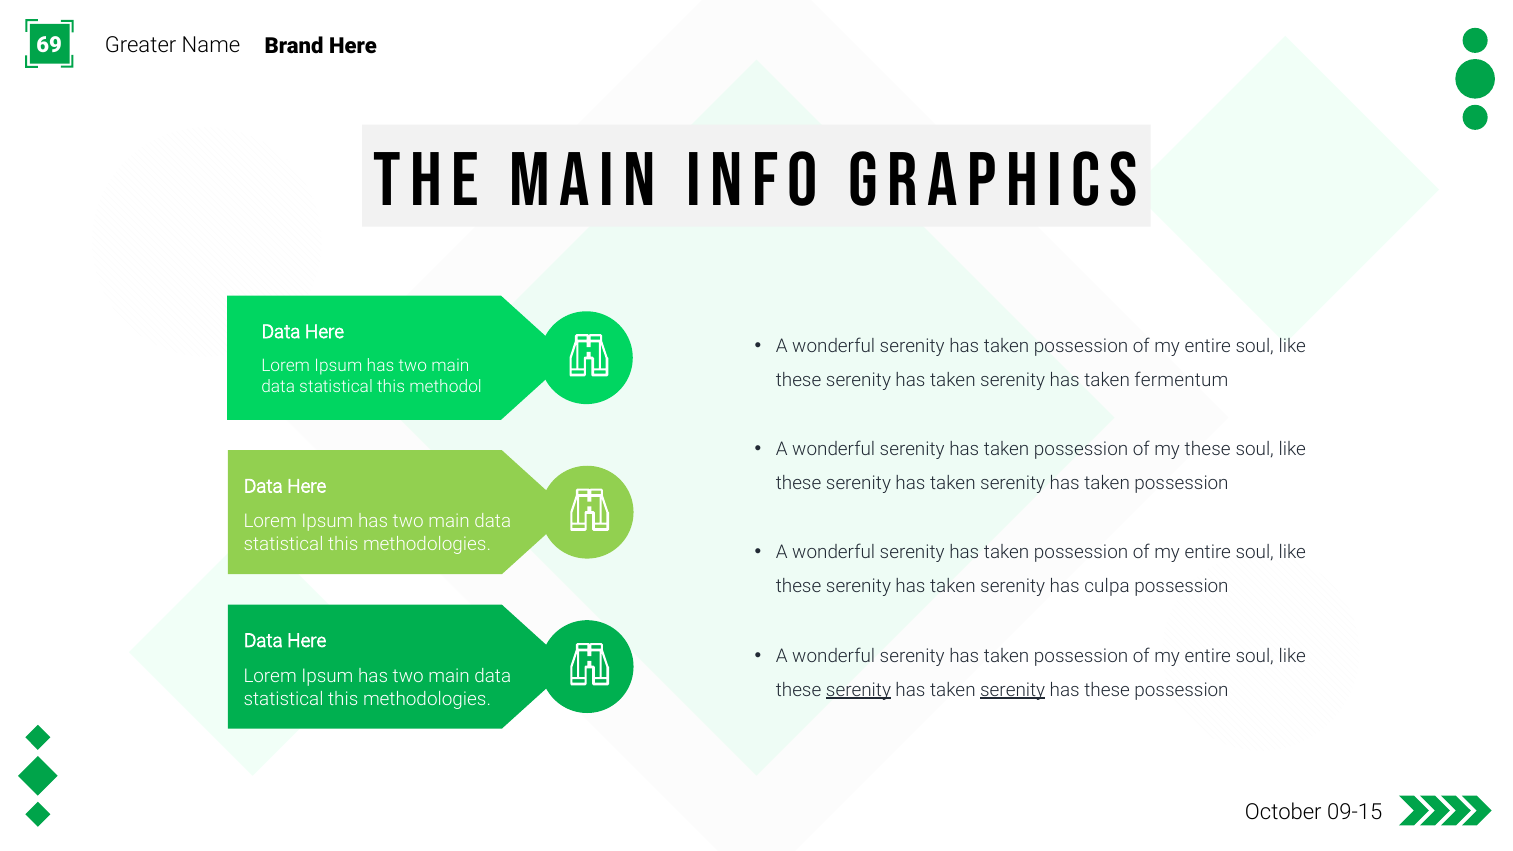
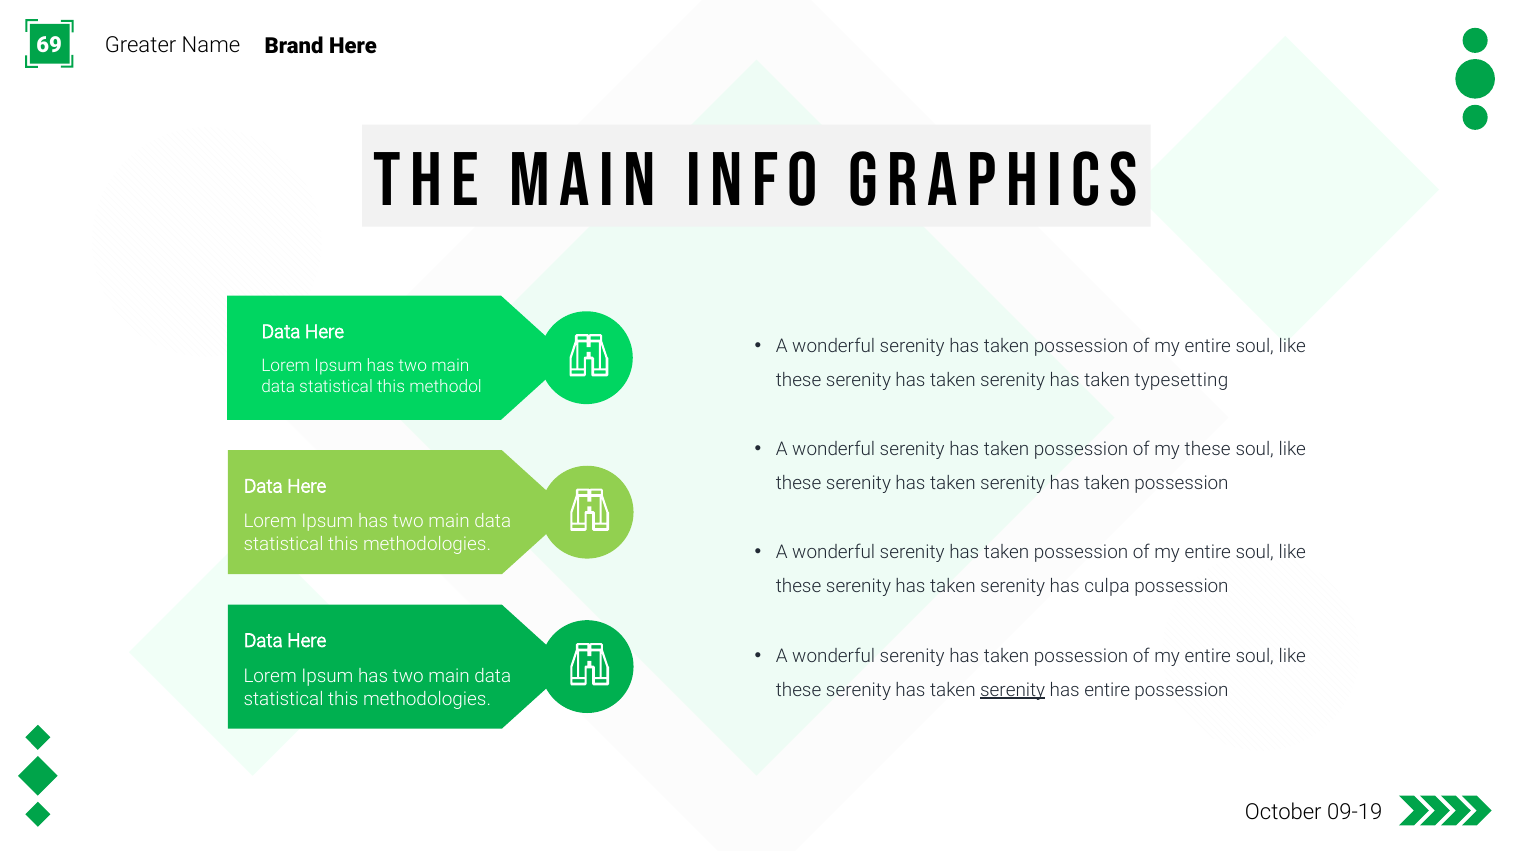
fermentum: fermentum -> typesetting
serenity at (858, 690) underline: present -> none
has these: these -> entire
09-15: 09-15 -> 09-19
